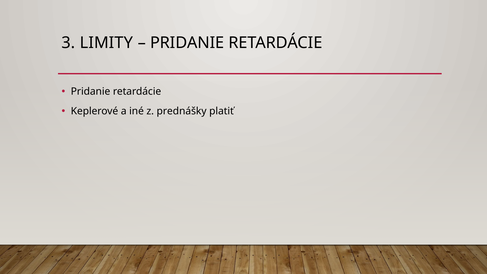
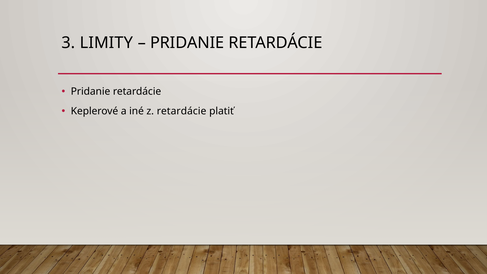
z prednášky: prednášky -> retardácie
